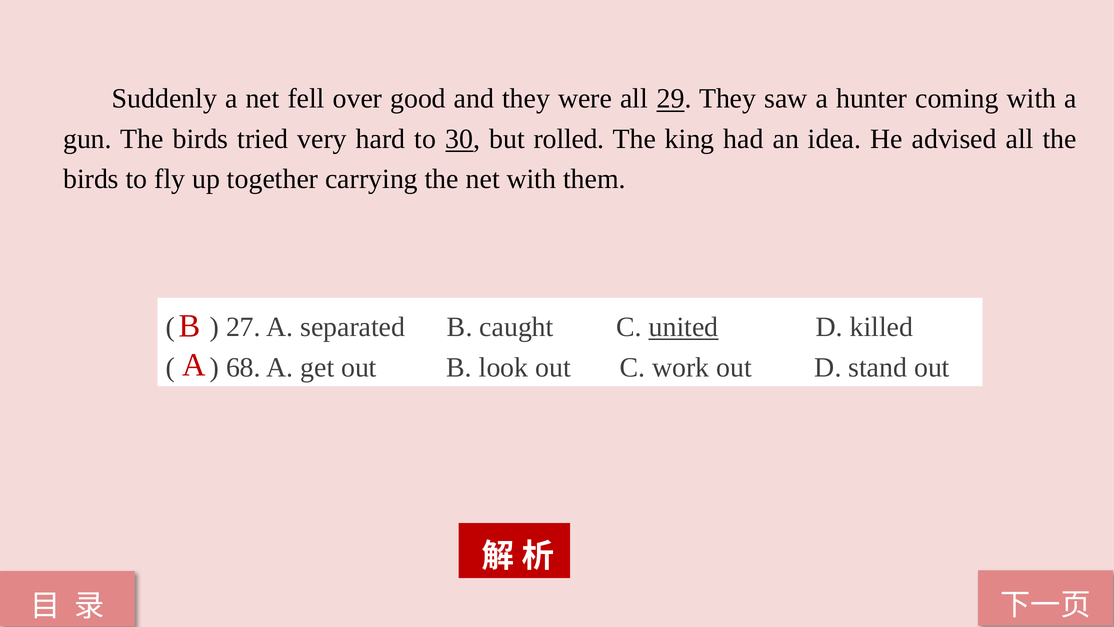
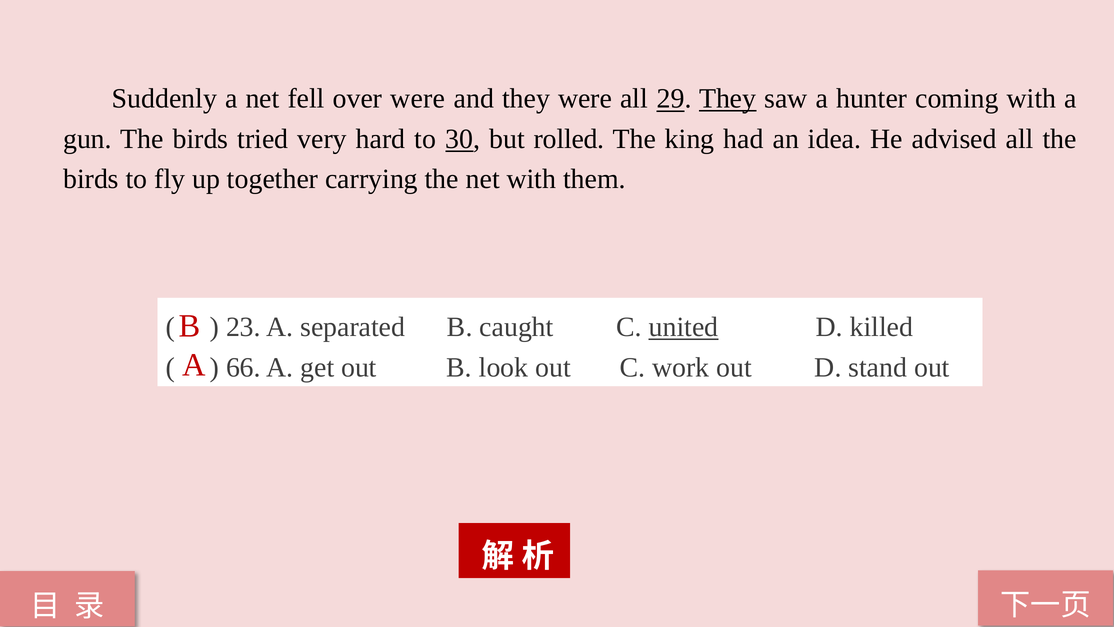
over good: good -> were
They at (728, 99) underline: none -> present
27: 27 -> 23
68: 68 -> 66
